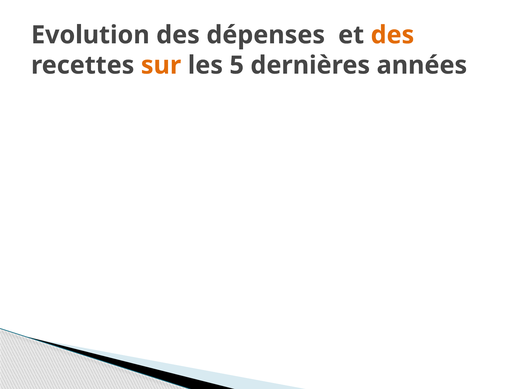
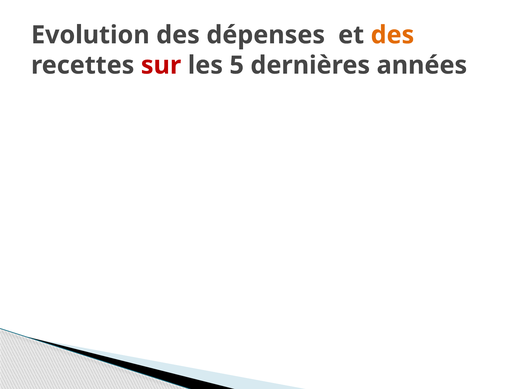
sur colour: orange -> red
